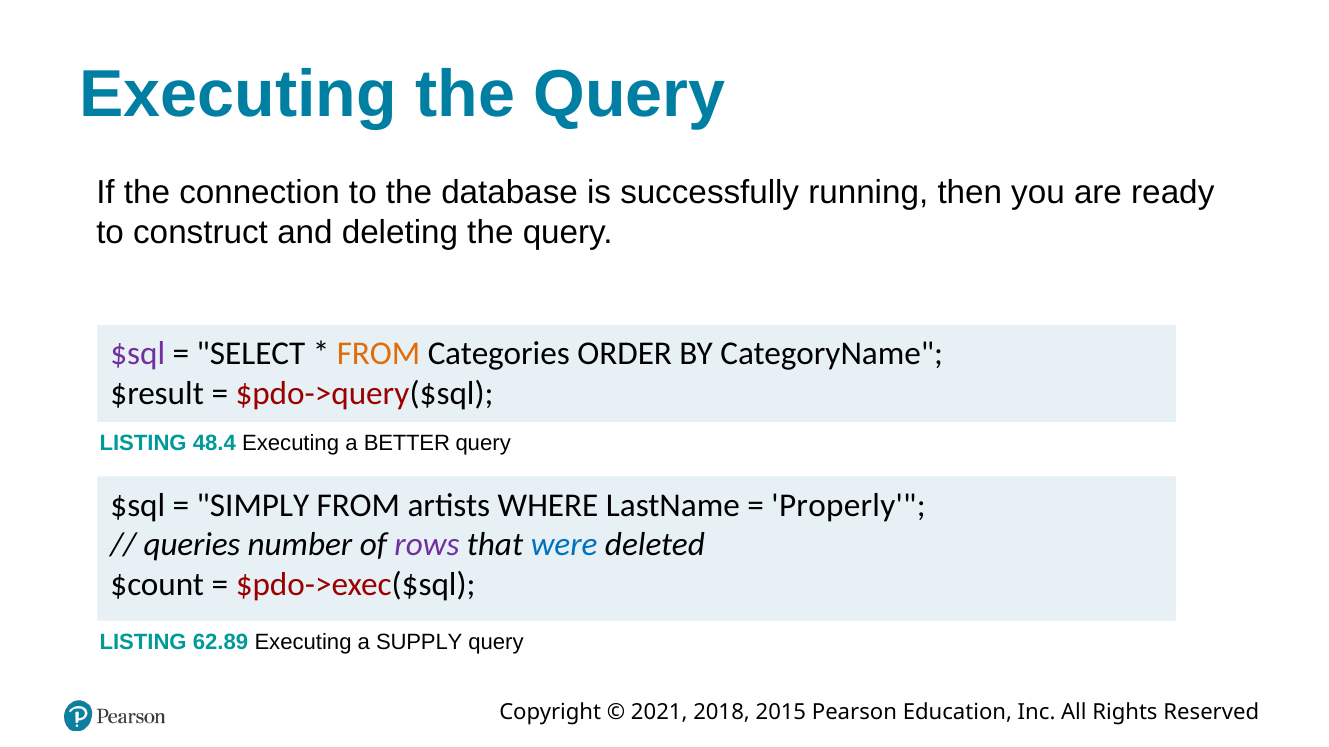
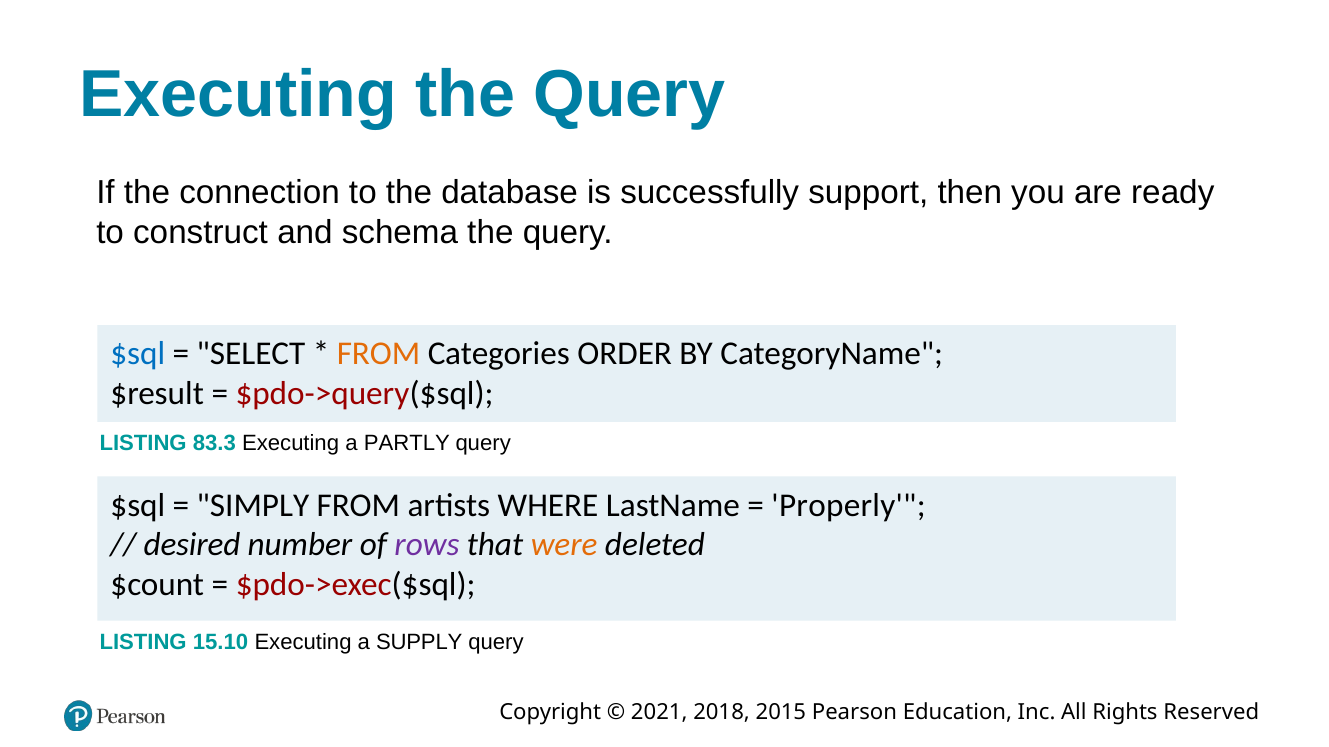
running: running -> support
deleting: deleting -> schema
$sql at (138, 354) colour: purple -> blue
48.4: 48.4 -> 83.3
BETTER: BETTER -> PARTLY
queries: queries -> desired
were colour: blue -> orange
62.89: 62.89 -> 15.10
